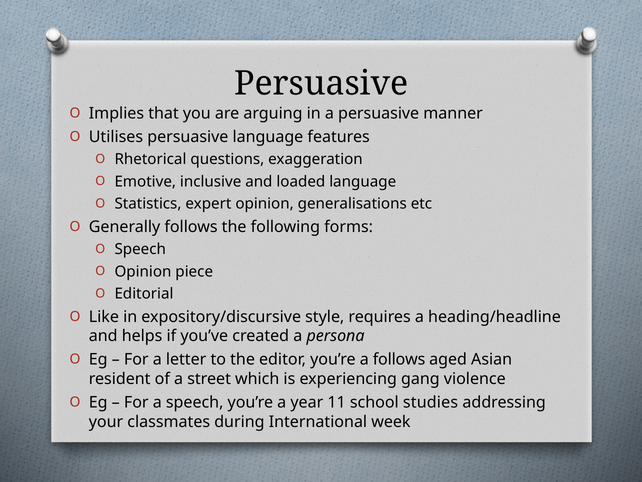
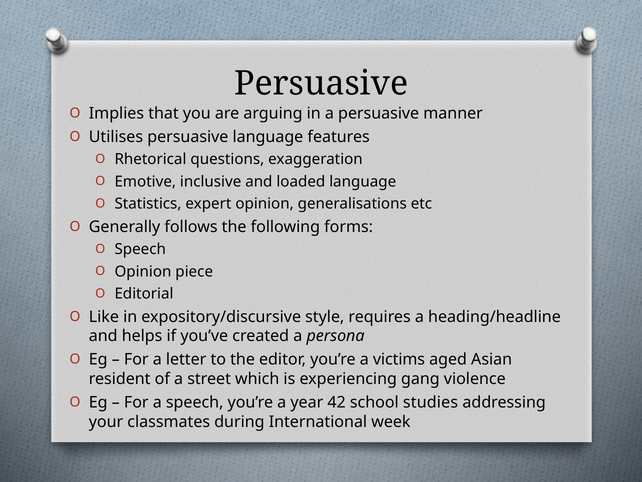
a follows: follows -> victims
11: 11 -> 42
